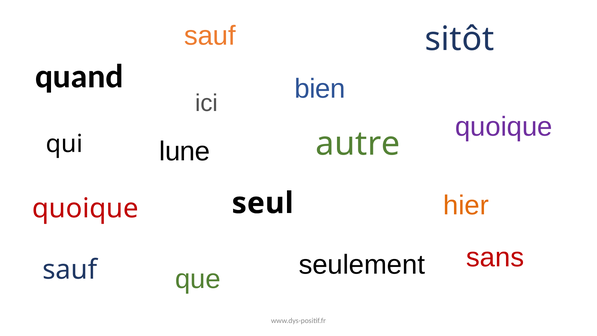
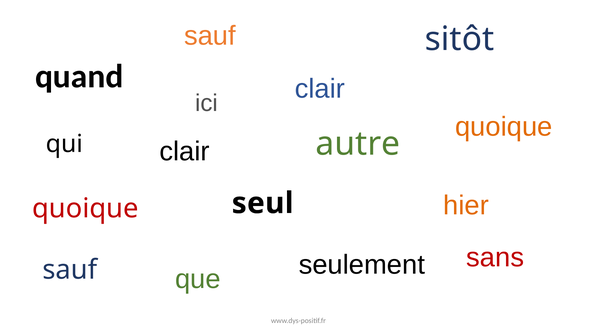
bien at (320, 89): bien -> clair
quoique at (504, 127) colour: purple -> orange
lune at (185, 151): lune -> clair
